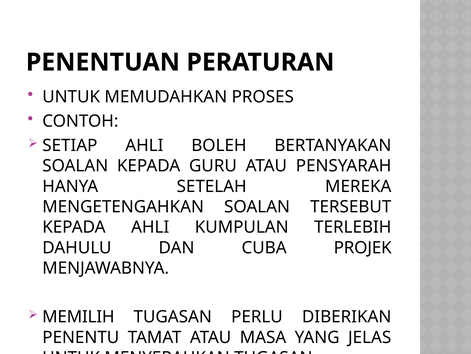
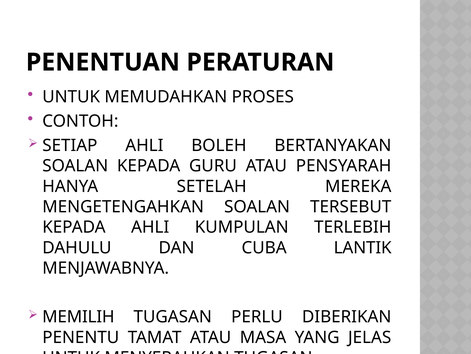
PROJEK: PROJEK -> LANTIK
